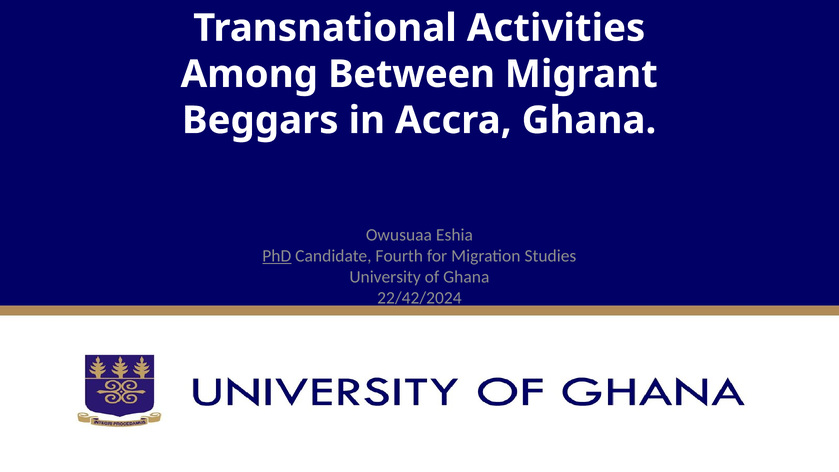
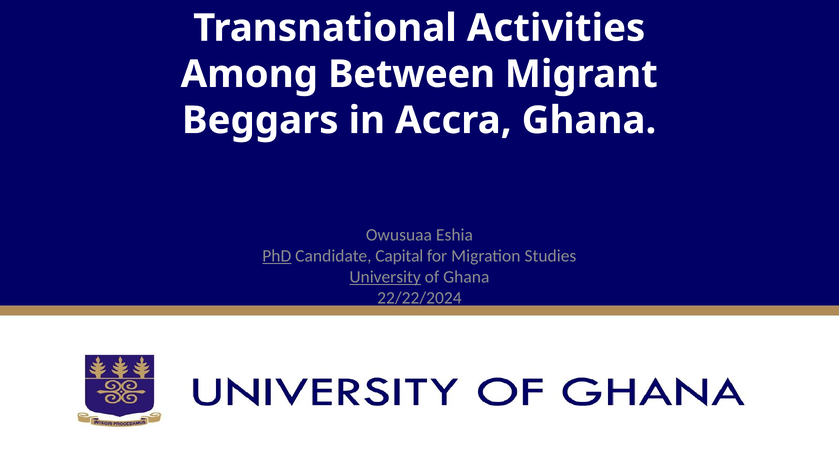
Fourth: Fourth -> Capital
University underline: none -> present
22/42/2024: 22/42/2024 -> 22/22/2024
